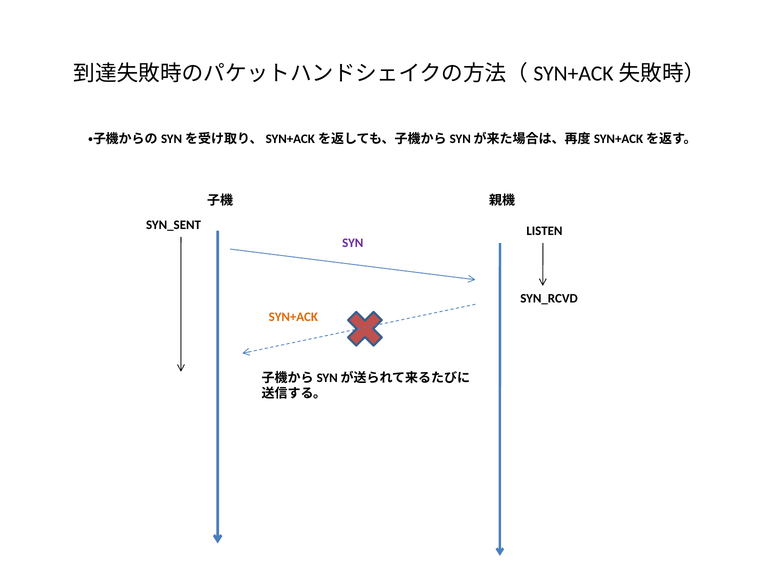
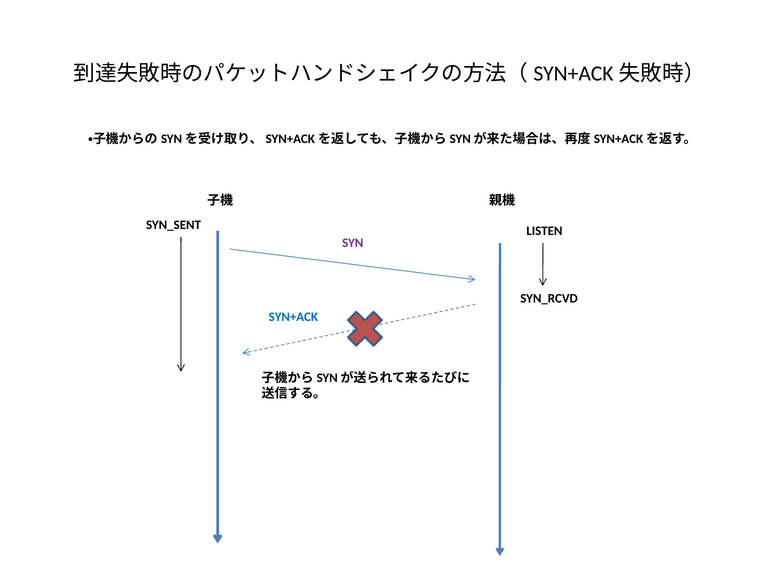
SYN+ACK colour: orange -> blue
